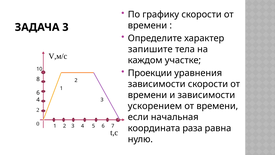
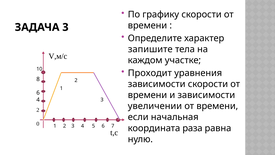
Проекции: Проекции -> Проходит
ускорением: ускорением -> увеличении
